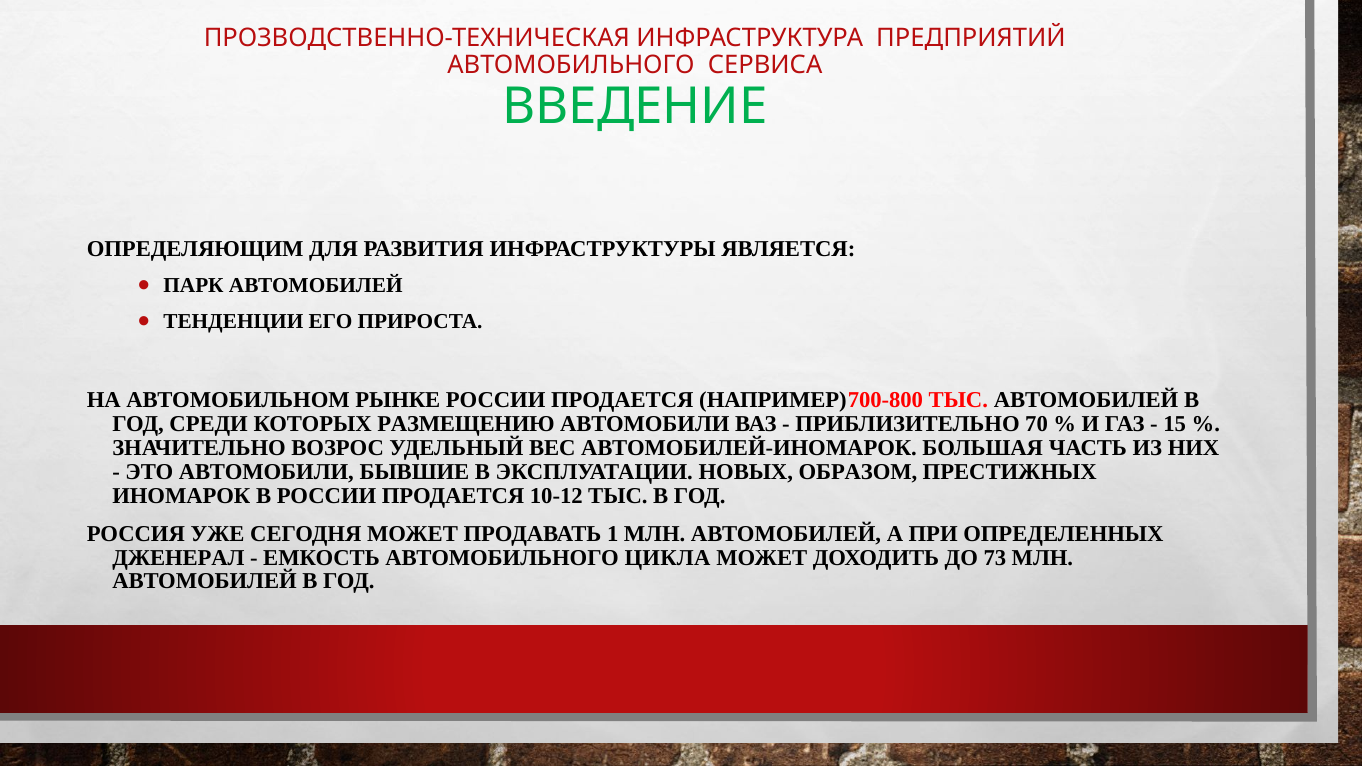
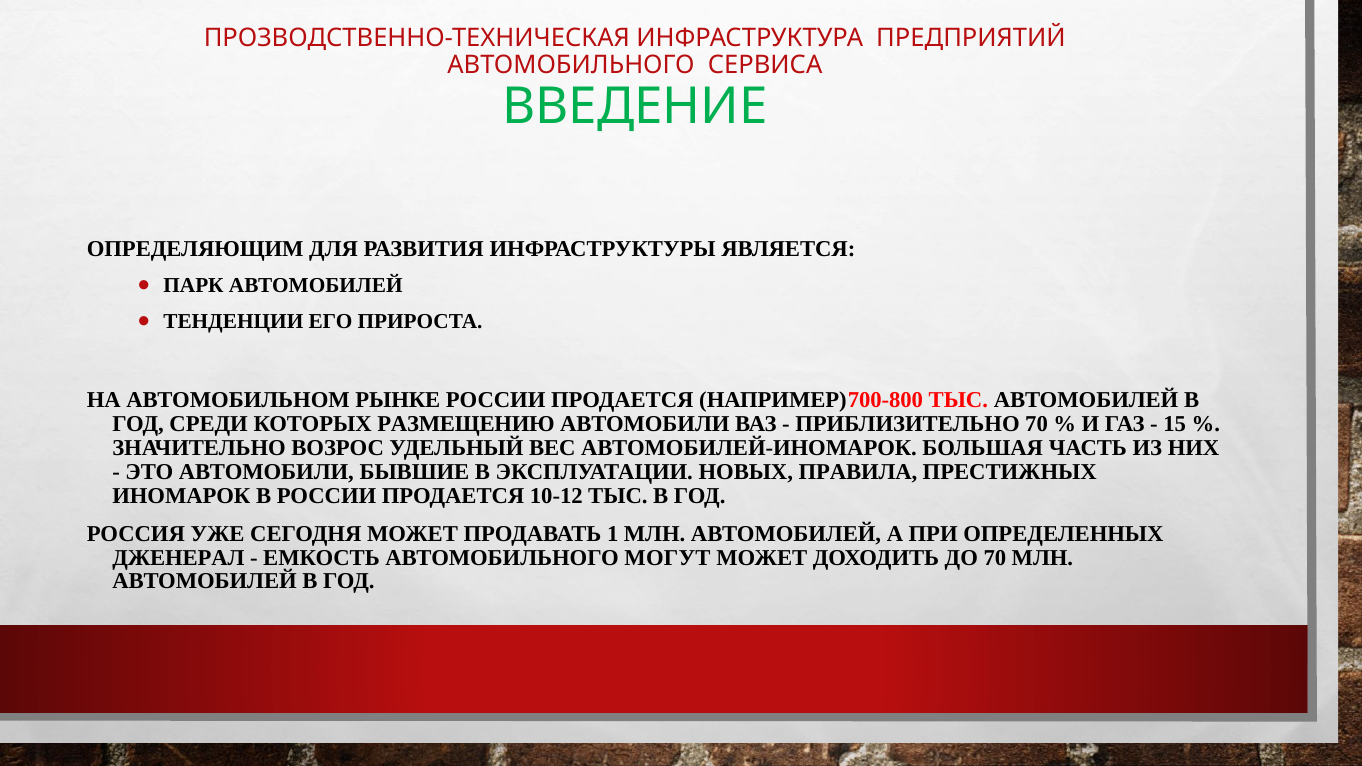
ОБРАЗОМ: ОБРАЗОМ -> ПРАВИЛА
ЦИКЛА: ЦИКЛА -> МОГУТ
ДО 73: 73 -> 70
